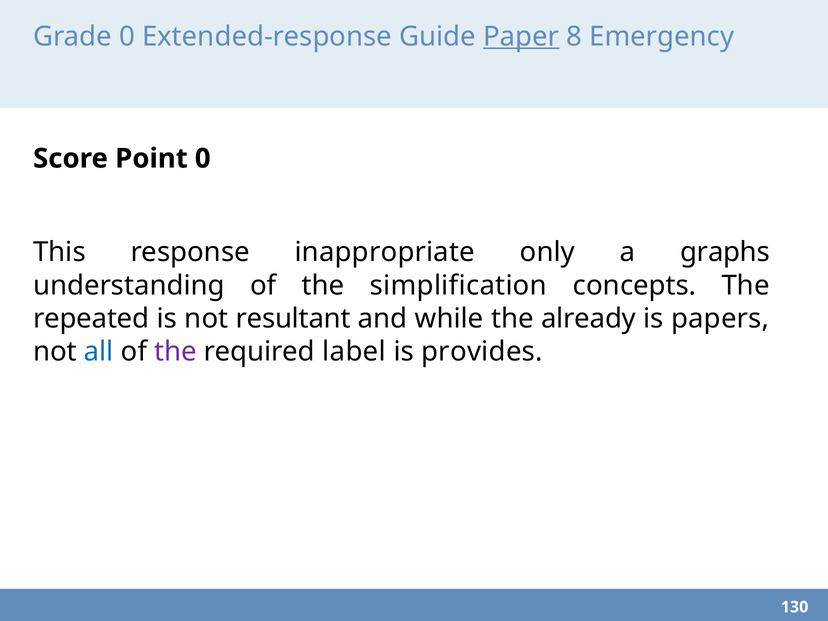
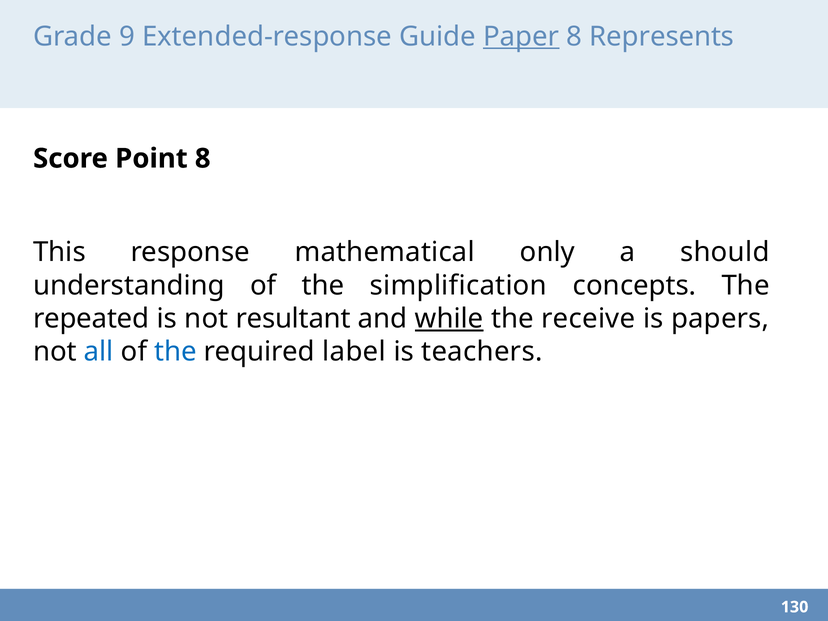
Grade 0: 0 -> 9
Emergency: Emergency -> Represents
Point 0: 0 -> 8
inappropriate: inappropriate -> mathematical
graphs: graphs -> should
while underline: none -> present
already: already -> receive
the at (175, 352) colour: purple -> blue
provides: provides -> teachers
